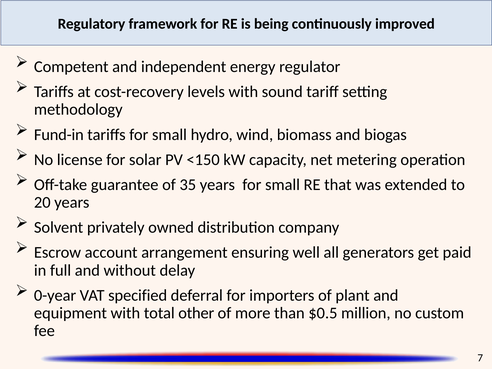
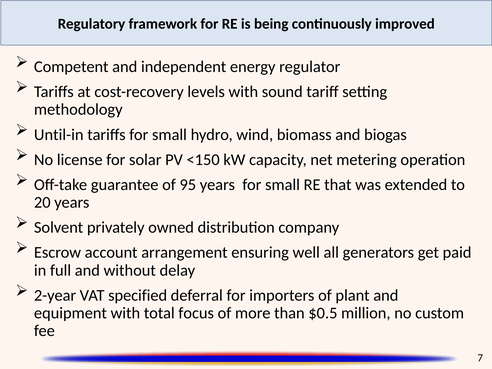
Fund-in: Fund-in -> Until-in
35: 35 -> 95
0-year: 0-year -> 2-year
other: other -> focus
